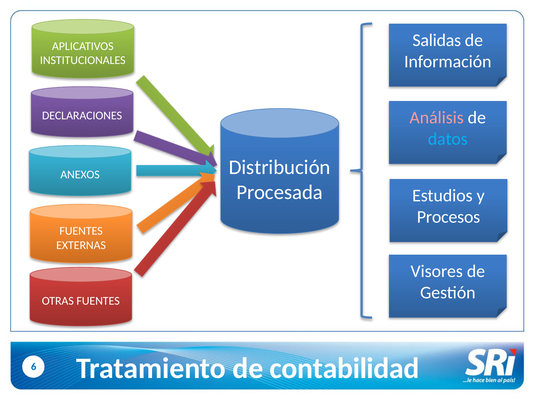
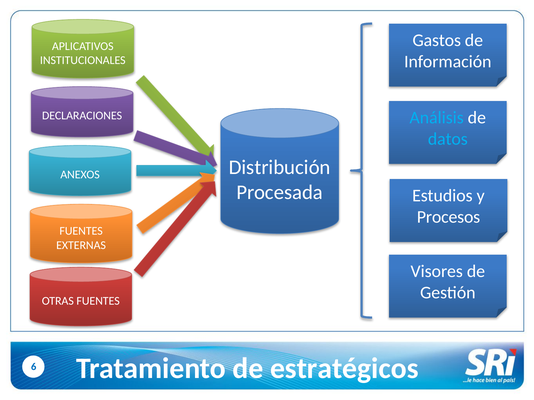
Salidas: Salidas -> Gastos
Análisis colour: pink -> light blue
contabilidad: contabilidad -> estratégicos
